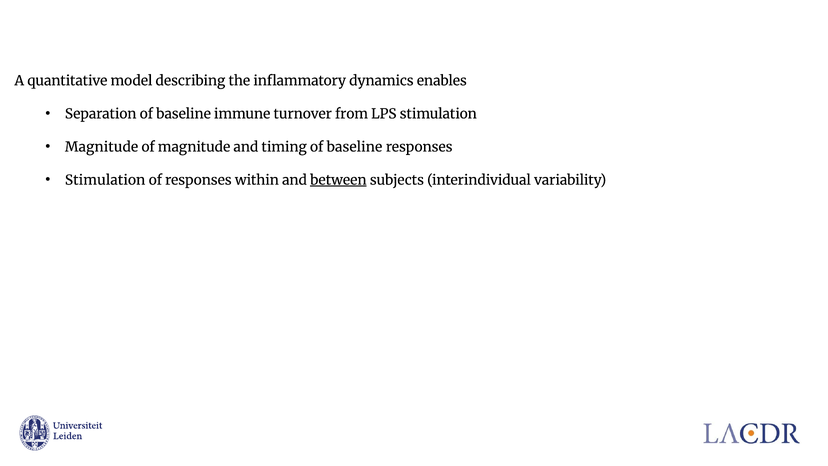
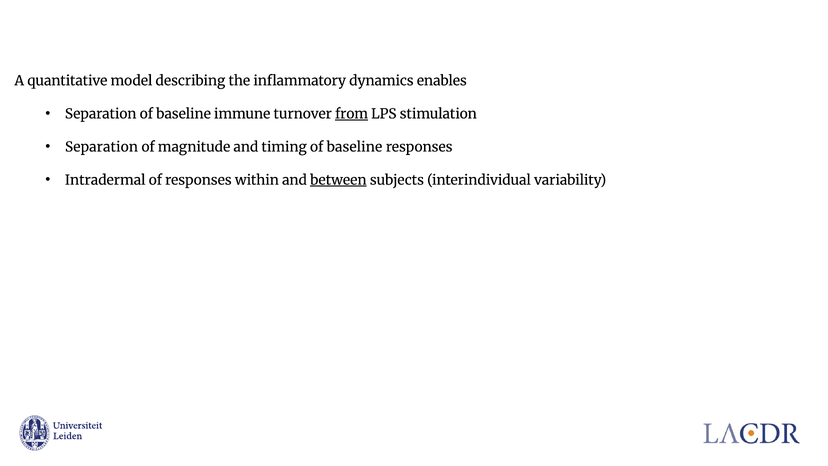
from underline: none -> present
Magnitude at (101, 147): Magnitude -> Separation
Stimulation at (105, 180): Stimulation -> Intradermal
